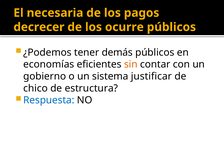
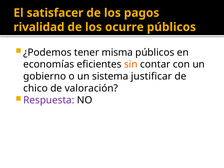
necesaria: necesaria -> satisfacer
decrecer: decrecer -> rivalidad
demás: demás -> misma
estructura: estructura -> valoración
Respuesta colour: blue -> purple
